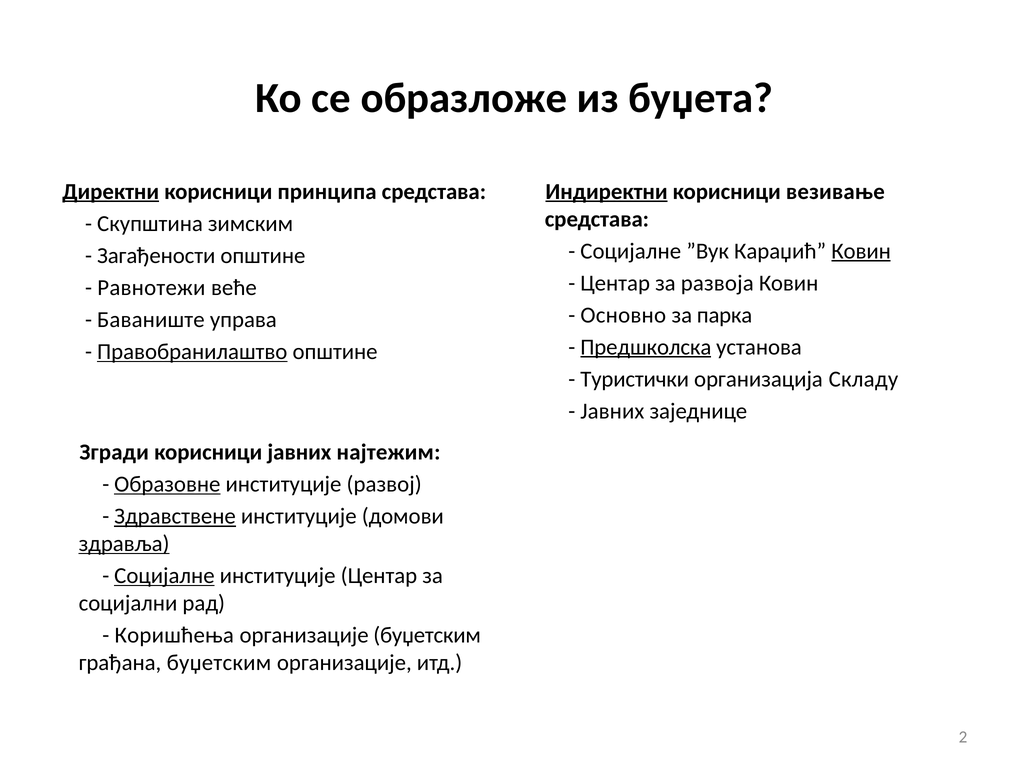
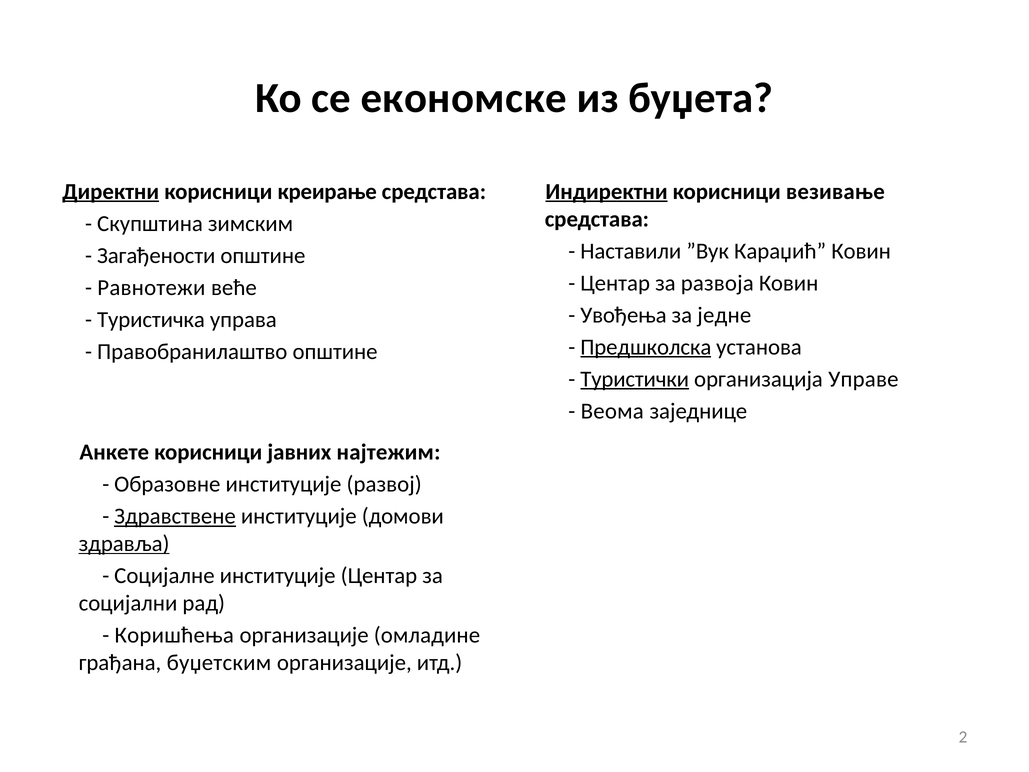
образложе: образложе -> економске
принципа: принципа -> креирање
Социјалне at (631, 251): Социјалне -> Наставили
Ковин at (861, 251) underline: present -> none
Основно: Основно -> Увођења
парка: парка -> једне
Баваниште: Баваниште -> Туристичка
Правобранилаштво underline: present -> none
Туристички underline: none -> present
Складу: Складу -> Управе
Јавних at (612, 411): Јавних -> Веома
Згради: Згради -> Анкете
Образовне underline: present -> none
Социјалне at (164, 576) underline: present -> none
организације буџетским: буџетским -> омладине
